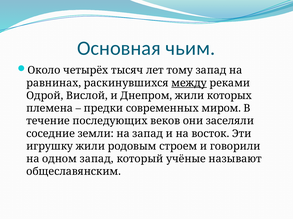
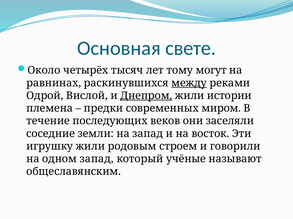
чьим: чьим -> свете
тому запад: запад -> могут
Днепром underline: none -> present
которых: которых -> истории
